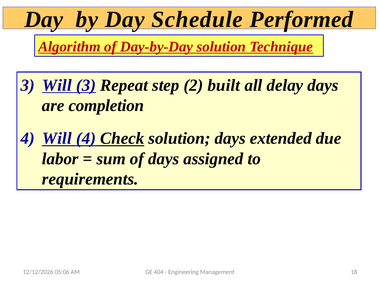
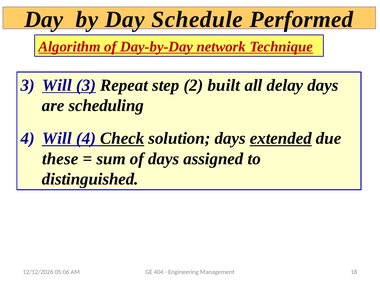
Day-by-Day solution: solution -> network
completion: completion -> scheduling
extended underline: none -> present
labor: labor -> these
requirements: requirements -> distinguished
